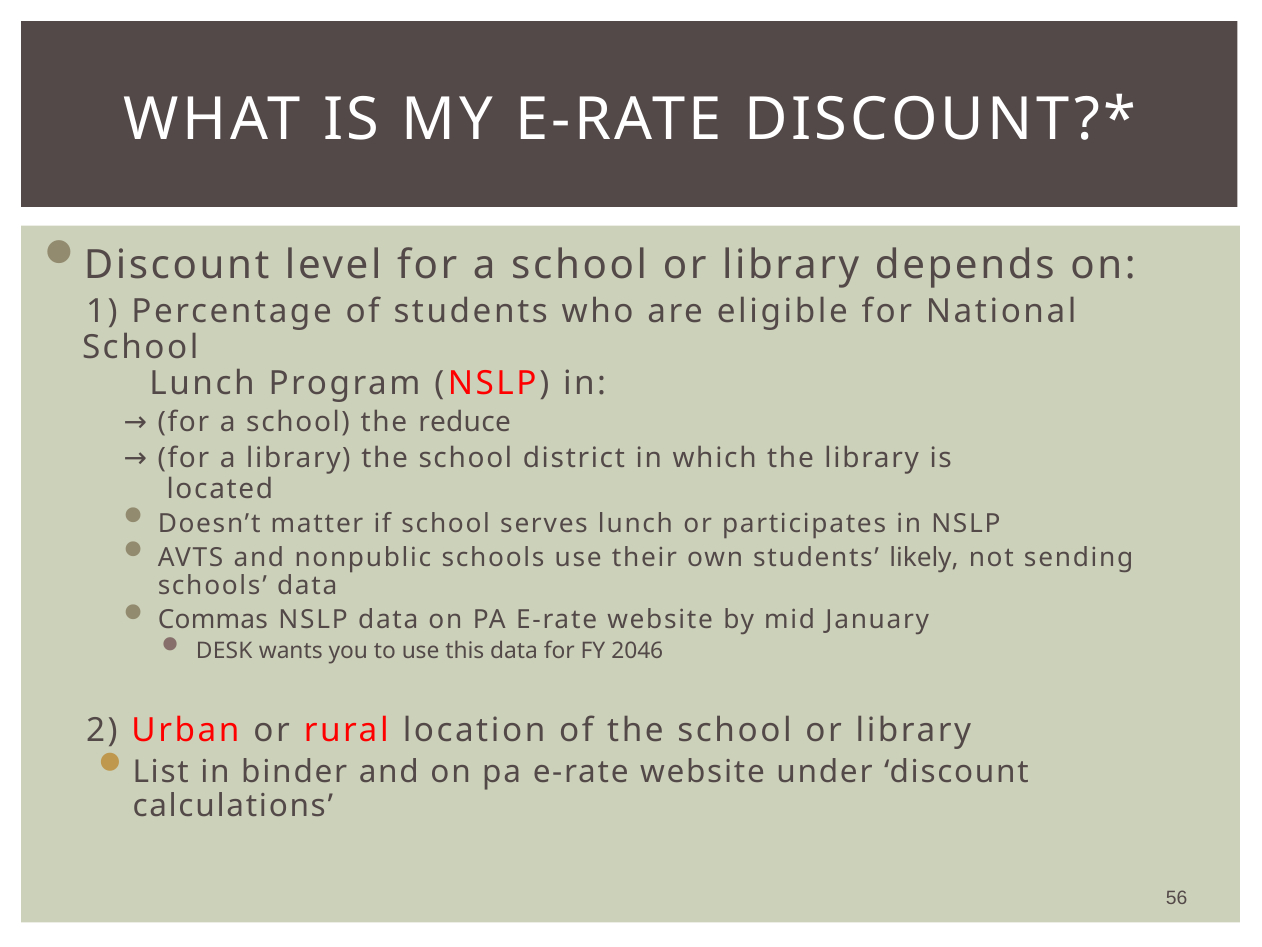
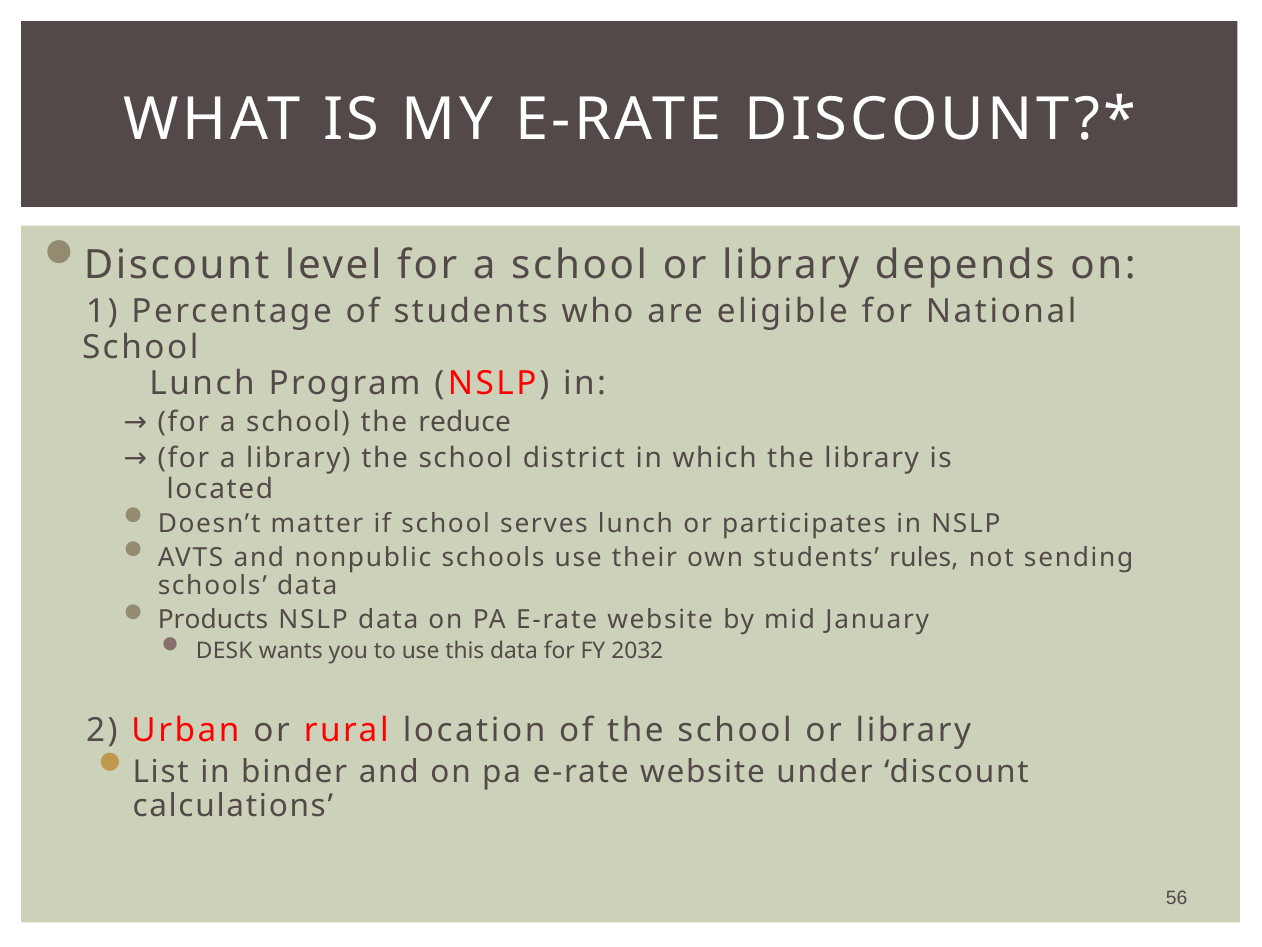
likely: likely -> rules
Commas: Commas -> Products
2046: 2046 -> 2032
